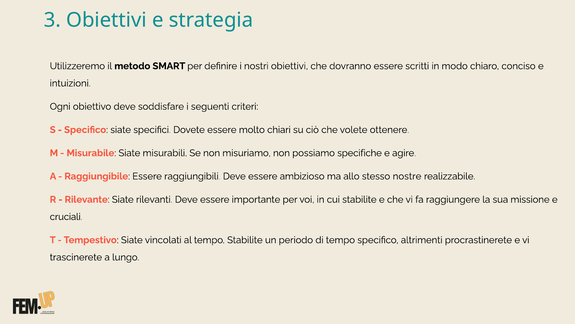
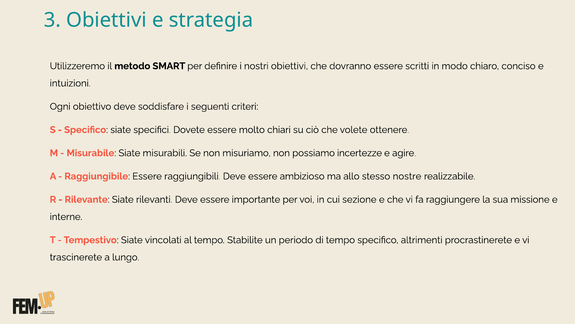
specifiche: specifiche -> incertezze
cui stabilite: stabilite -> sezione
cruciali: cruciali -> interne
